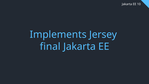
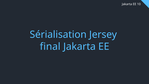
Implements: Implements -> Sérialisation
